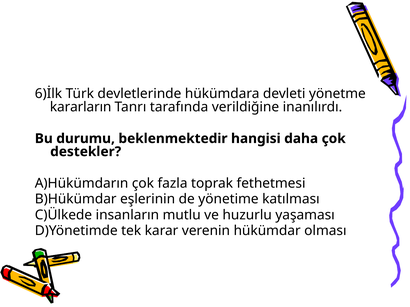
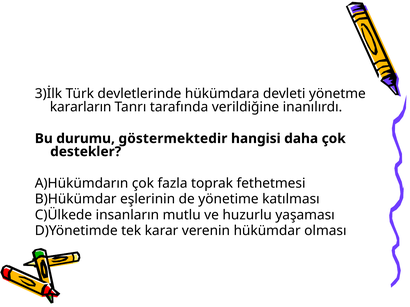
6)İlk: 6)İlk -> 3)İlk
beklenmektedir: beklenmektedir -> göstermektedir
